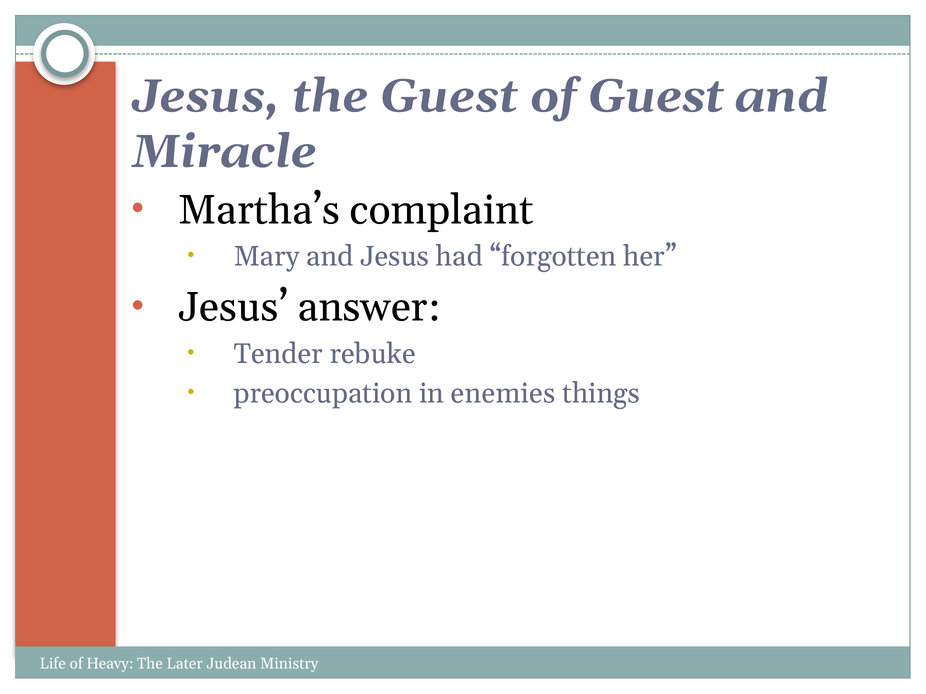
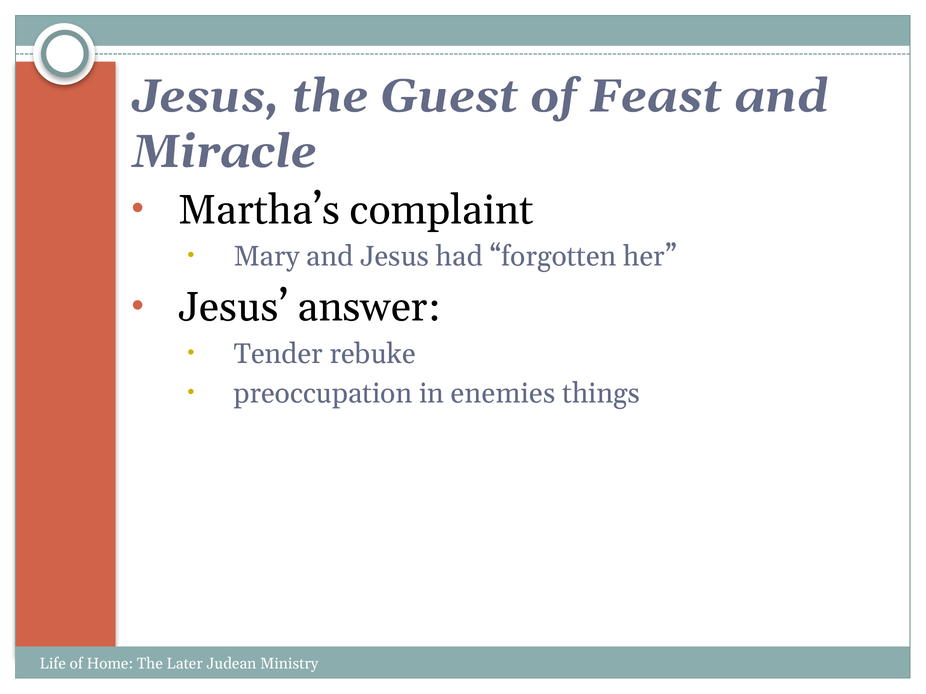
of Guest: Guest -> Feast
Heavy: Heavy -> Home
